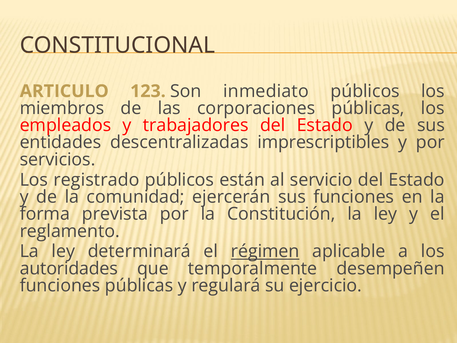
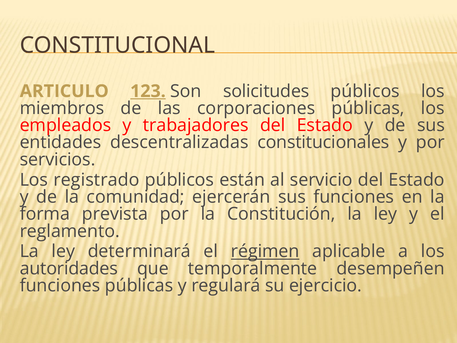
123 underline: none -> present
inmediato: inmediato -> solicitudes
imprescriptibles: imprescriptibles -> constitucionales
